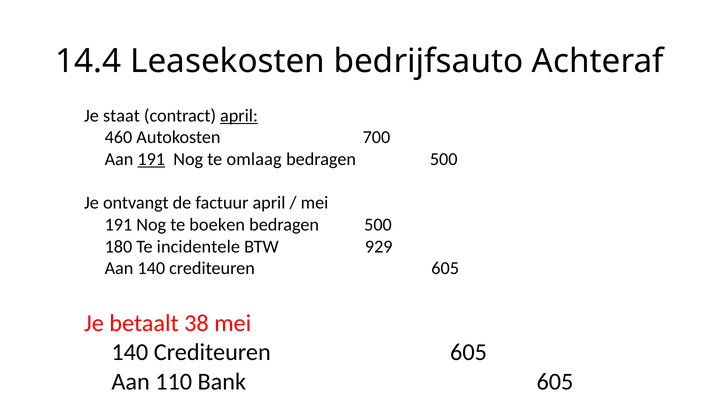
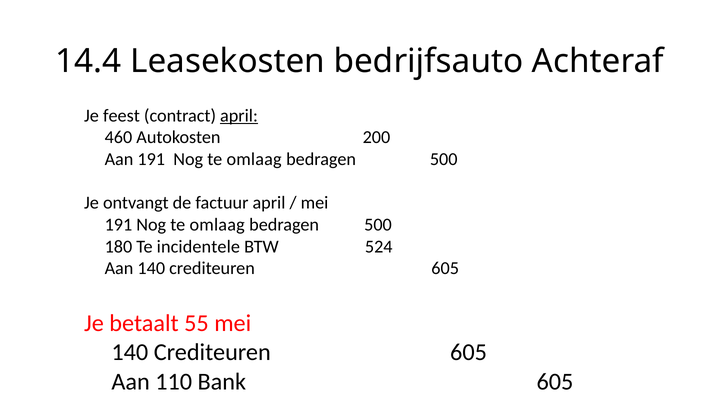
staat: staat -> feest
700: 700 -> 200
191 at (151, 159) underline: present -> none
boeken at (217, 225): boeken -> omlaag
929: 929 -> 524
38: 38 -> 55
